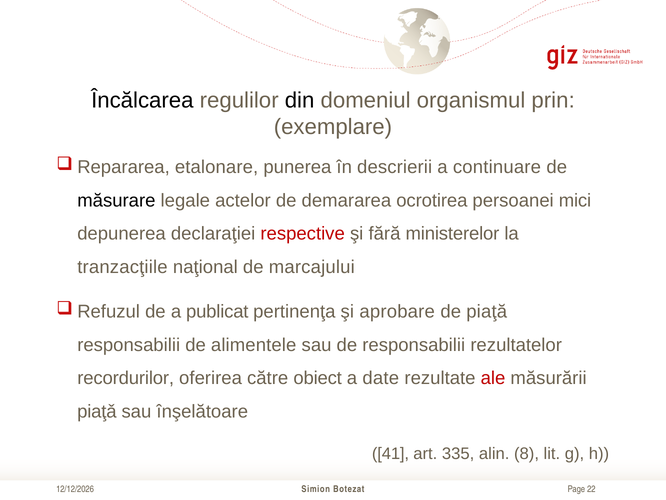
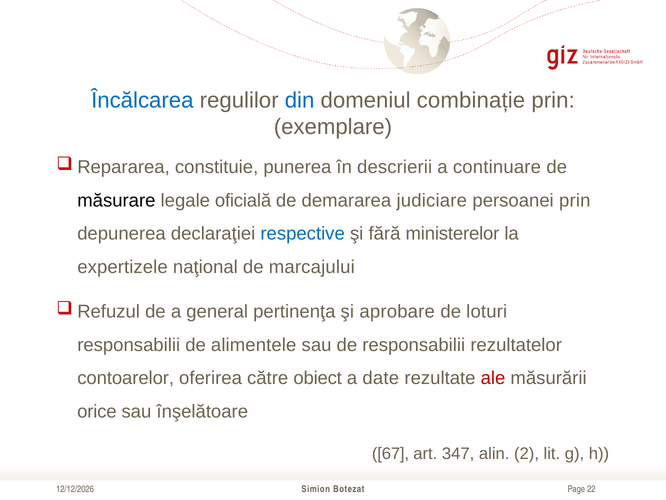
Încălcarea colour: black -> blue
din colour: black -> blue
organismul: organismul -> combinație
etalonare: etalonare -> constituie
actelor: actelor -> oficială
ocrotirea: ocrotirea -> judiciare
persoanei mici: mici -> prin
respective colour: red -> blue
tranzacţiile: tranzacţiile -> expertizele
publicat: publicat -> general
piaţă: piaţă -> loturi
recordurilor: recordurilor -> contoarelor
piaţǎ: piaţǎ -> orice
41: 41 -> 67
335: 335 -> 347
8: 8 -> 2
